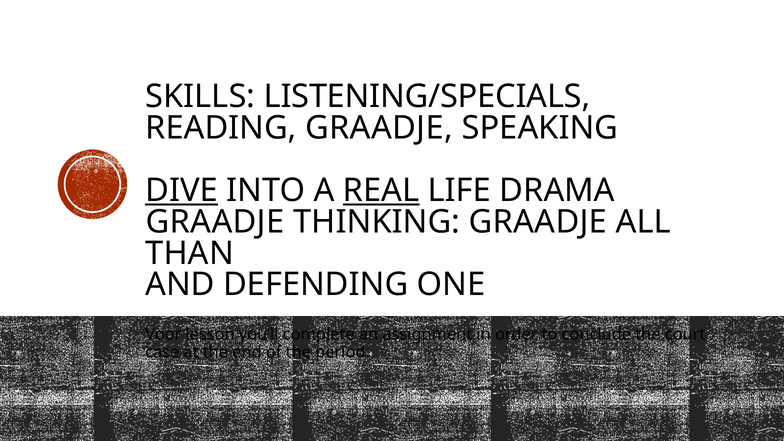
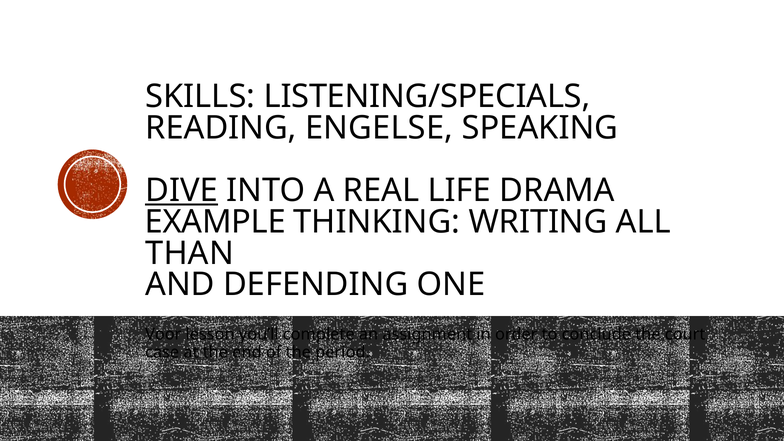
READING GRAADJE: GRAADJE -> ENGELSE
REAL underline: present -> none
GRAADJE at (215, 222): GRAADJE -> EXAMPLE
THINKING GRAADJE: GRAADJE -> WRITING
